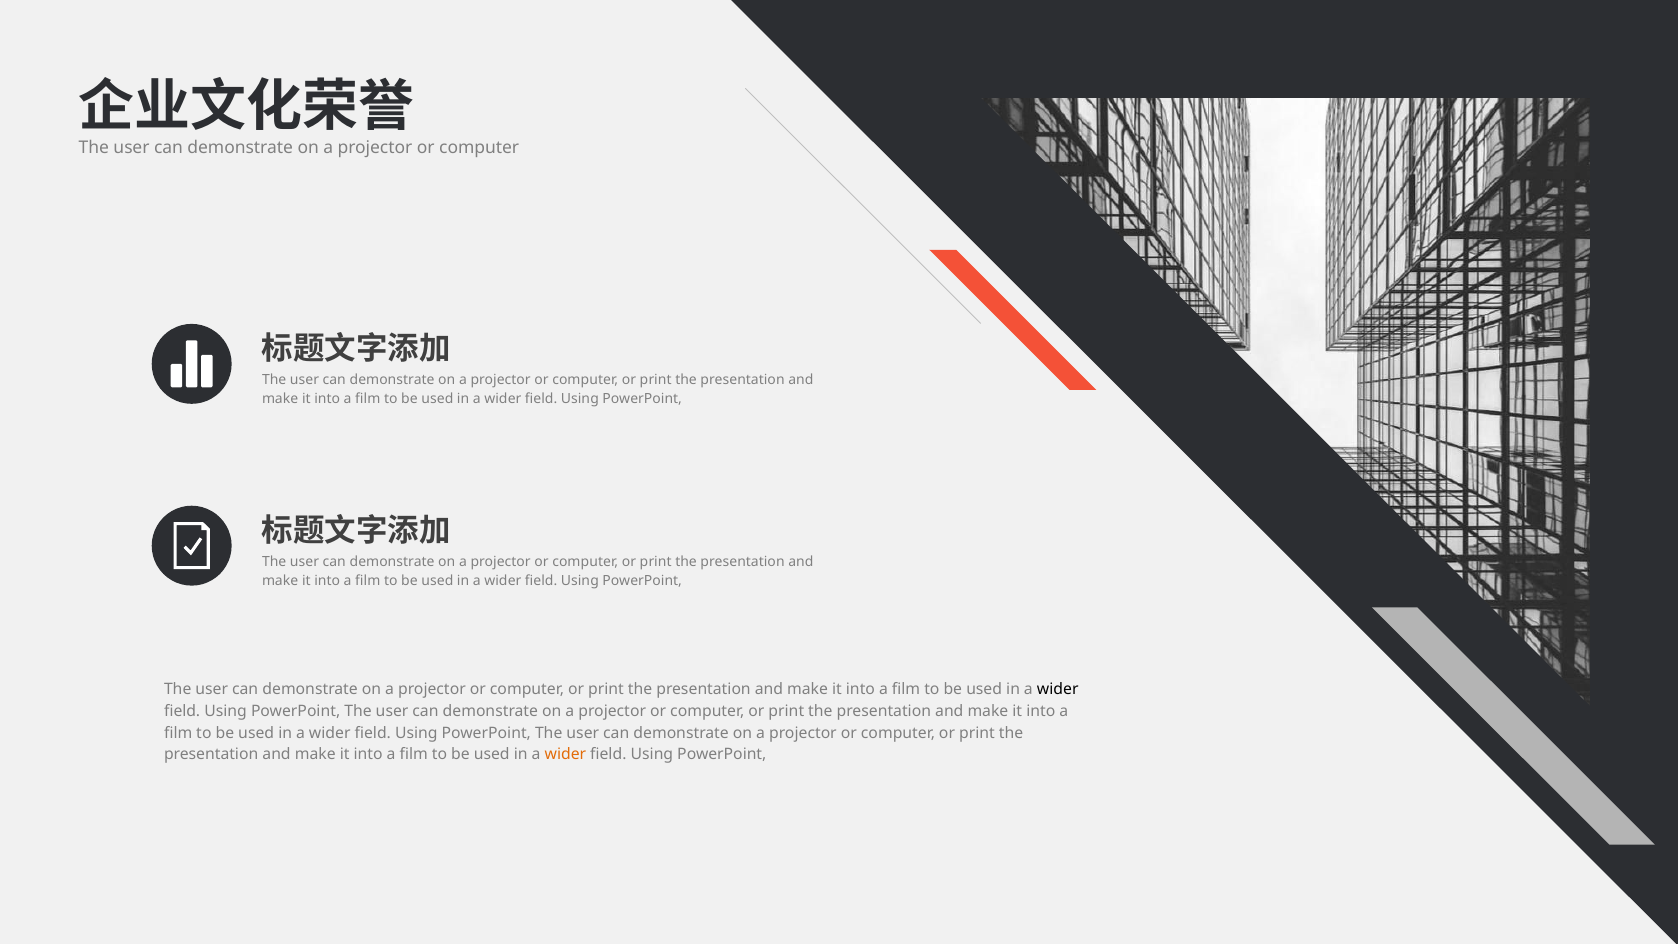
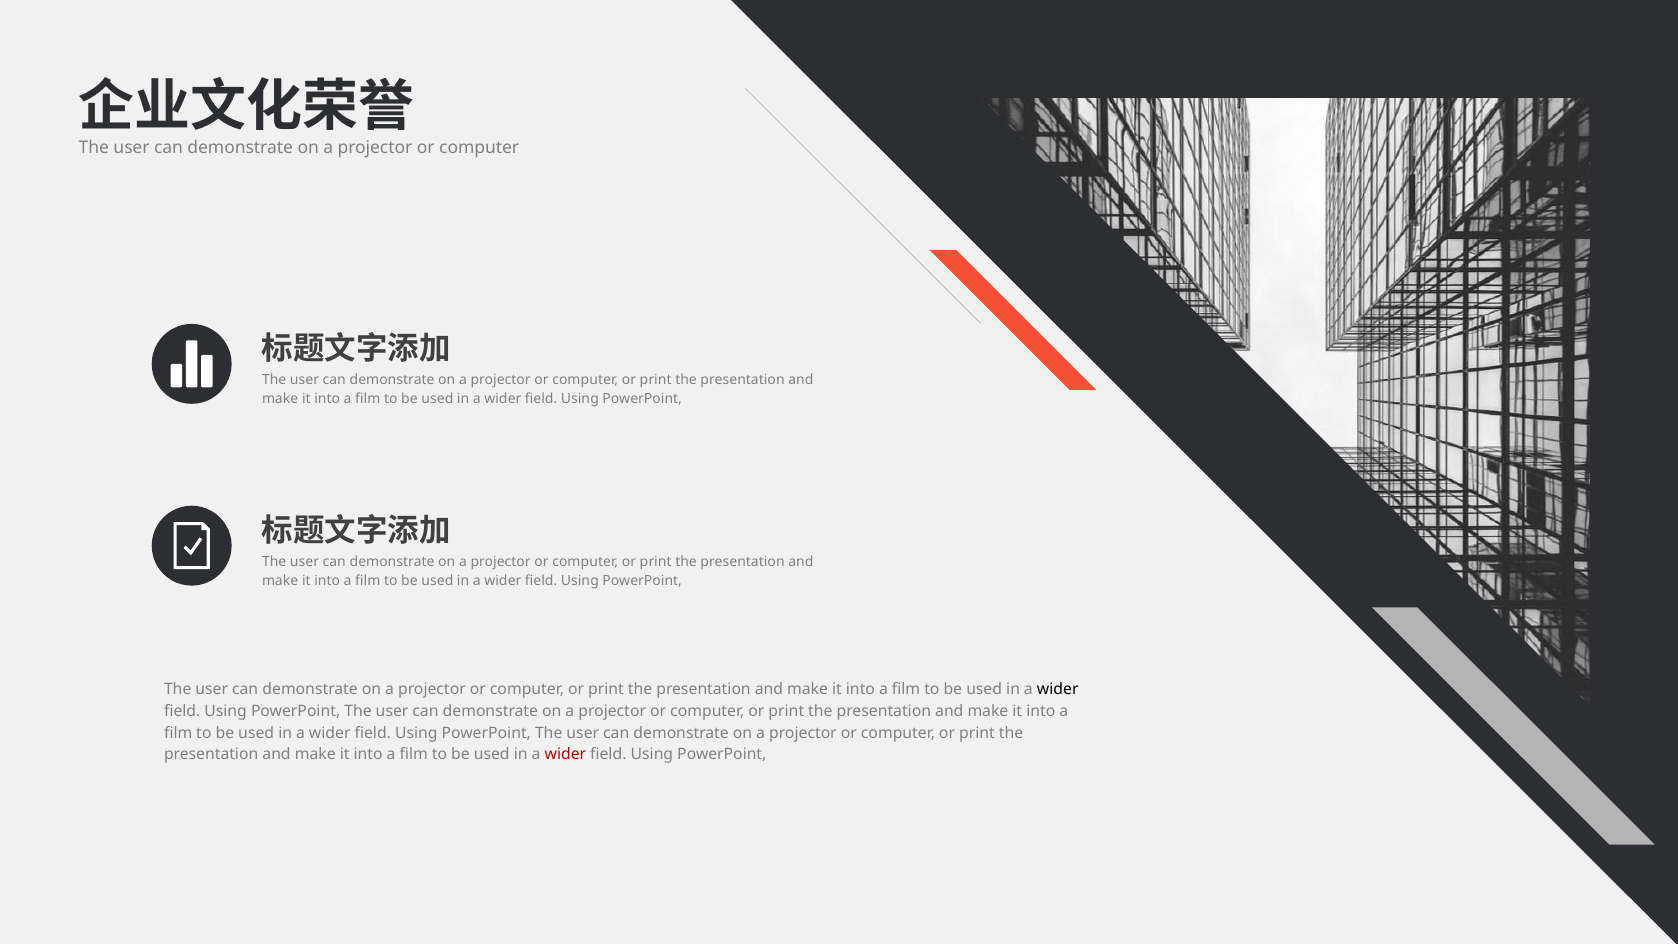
wider at (565, 754) colour: orange -> red
